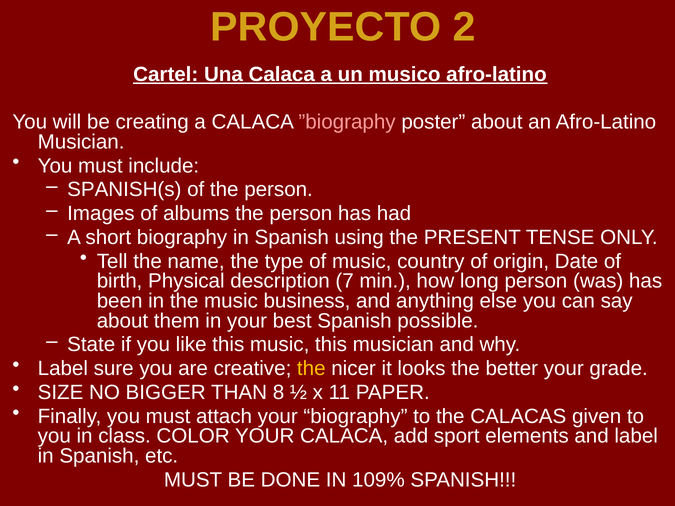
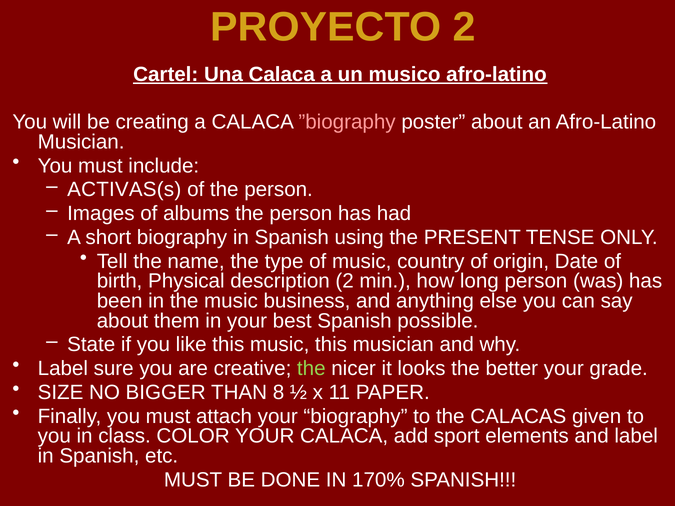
SPANISH(s: SPANISH(s -> ACTIVAS(s
description 7: 7 -> 2
the at (311, 369) colour: yellow -> light green
109%: 109% -> 170%
